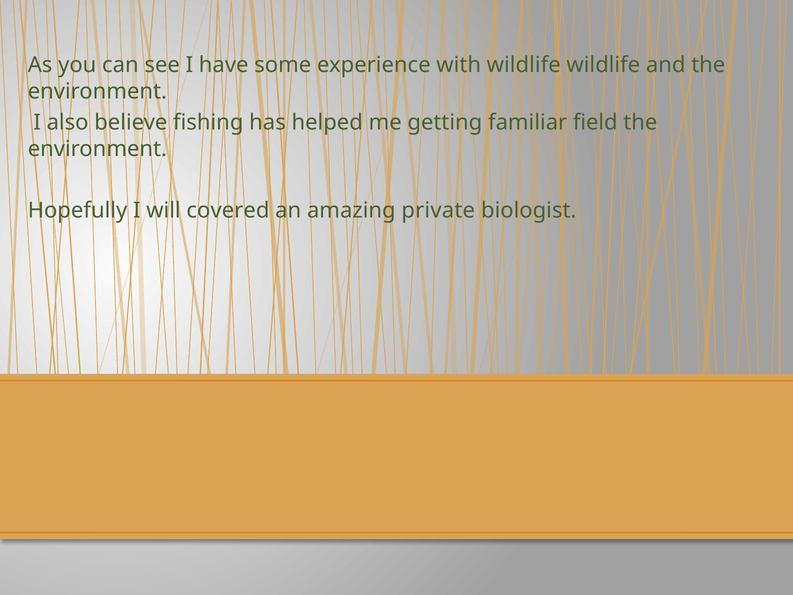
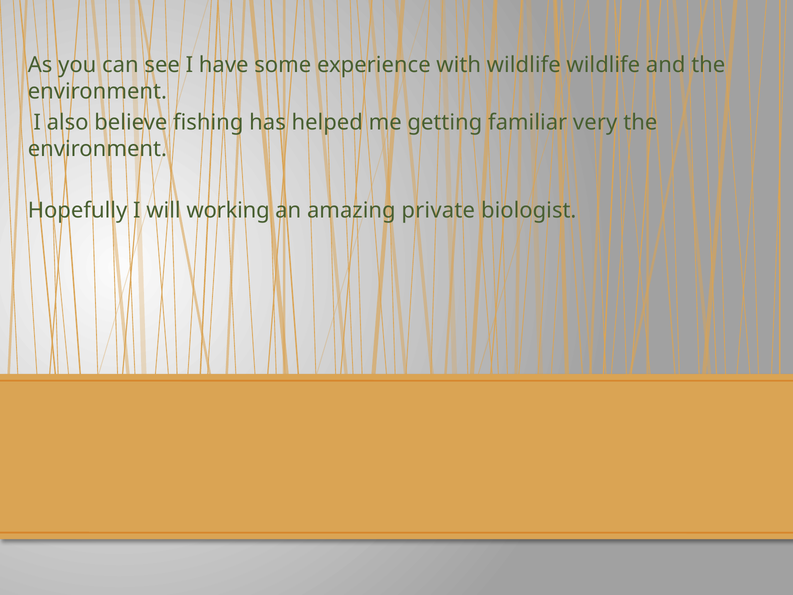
field: field -> very
covered: covered -> working
